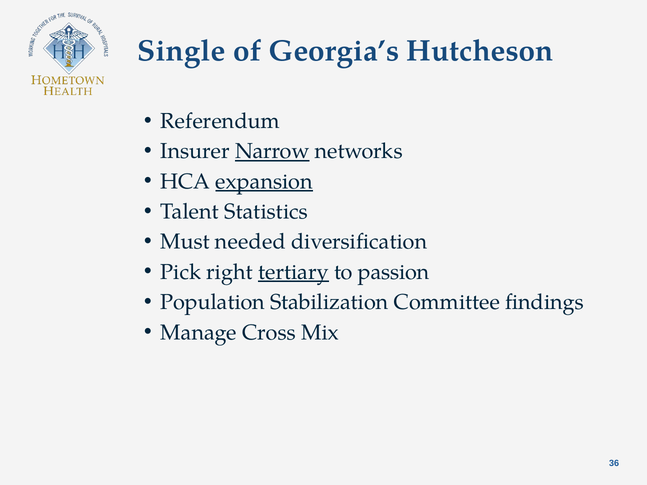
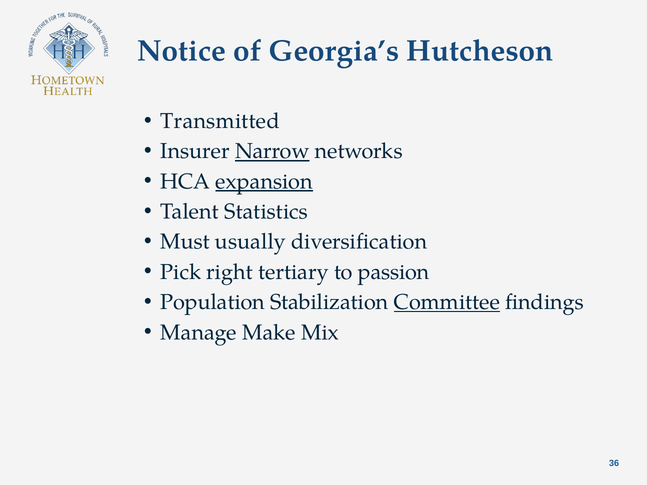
Single: Single -> Notice
Referendum: Referendum -> Transmitted
needed: needed -> usually
tertiary underline: present -> none
Committee underline: none -> present
Cross: Cross -> Make
